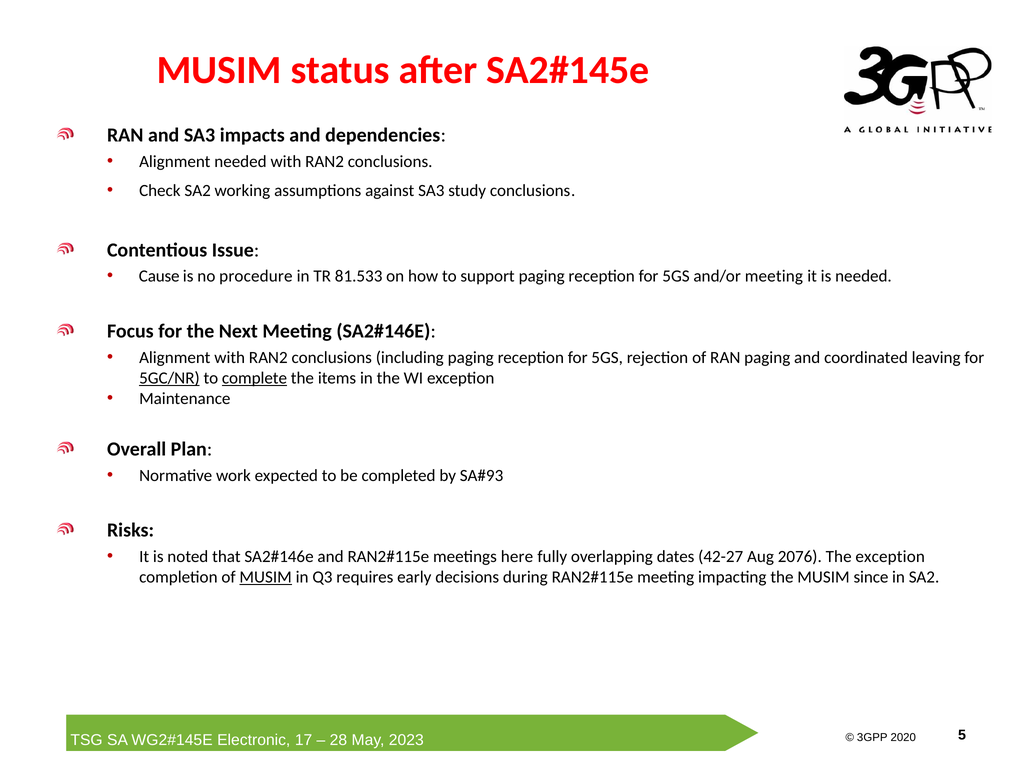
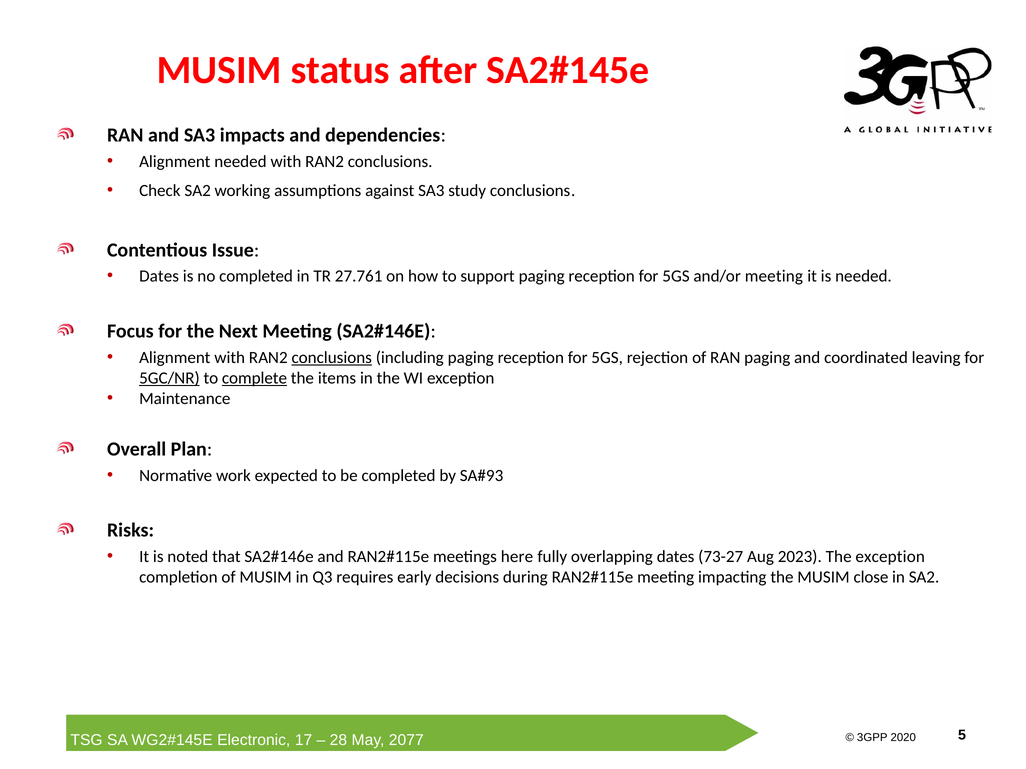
Cause at (159, 276): Cause -> Dates
no procedure: procedure -> completed
81.533: 81.533 -> 27.761
conclusions at (332, 358) underline: none -> present
42-27: 42-27 -> 73-27
2076: 2076 -> 2023
MUSIM at (266, 578) underline: present -> none
since: since -> close
2023: 2023 -> 2077
